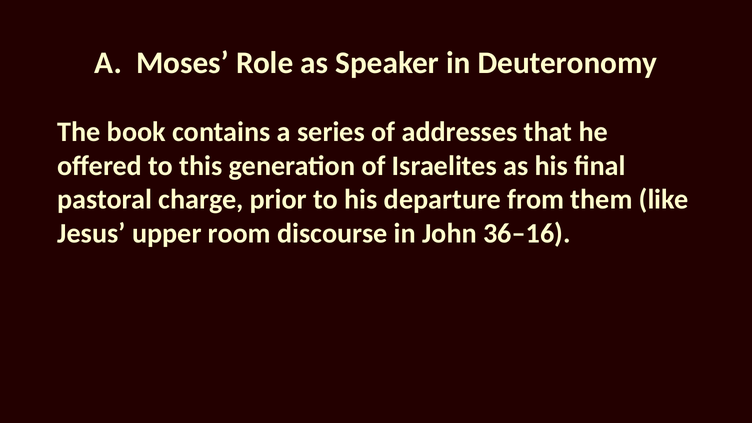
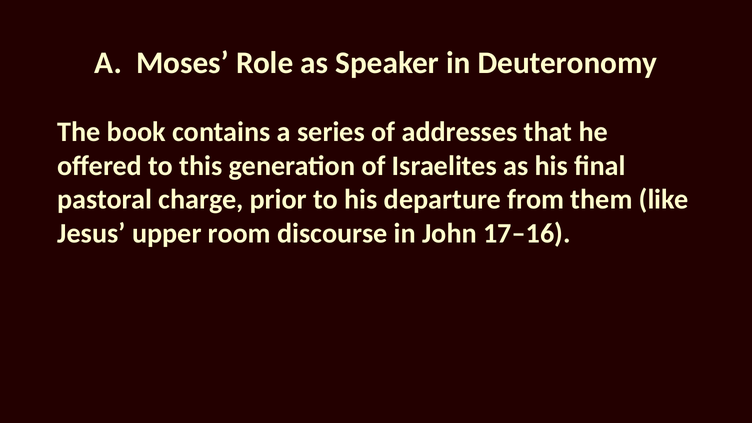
36–16: 36–16 -> 17–16
